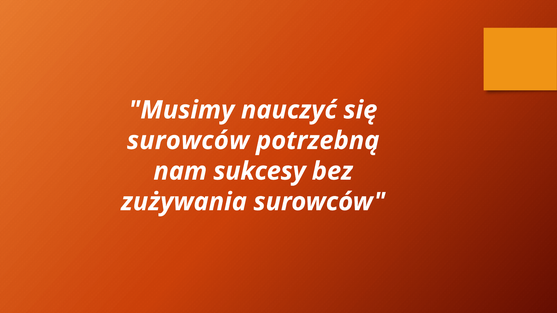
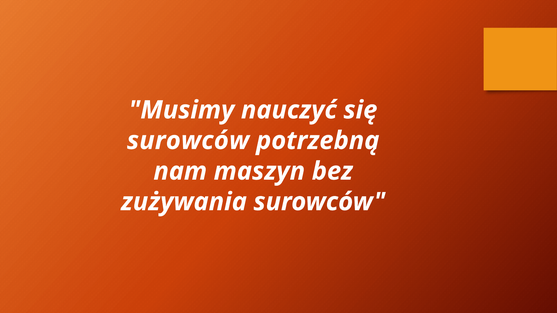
sukcesy: sukcesy -> maszyn
